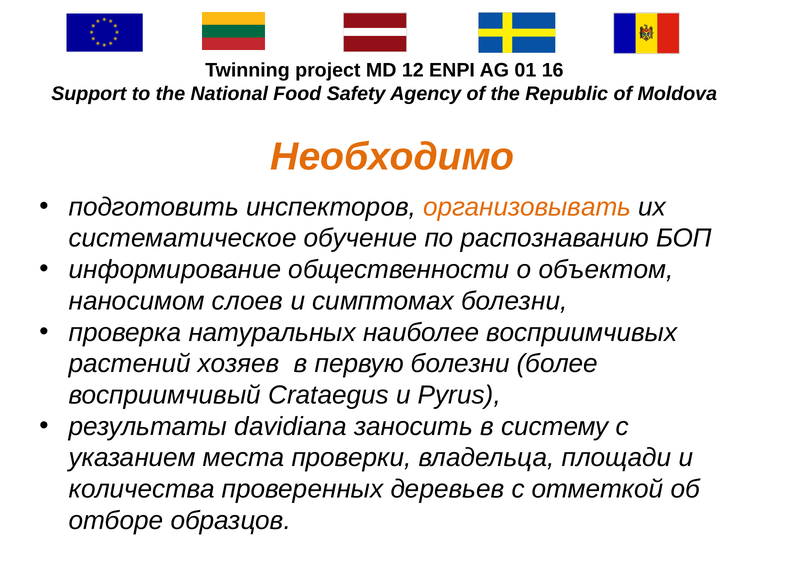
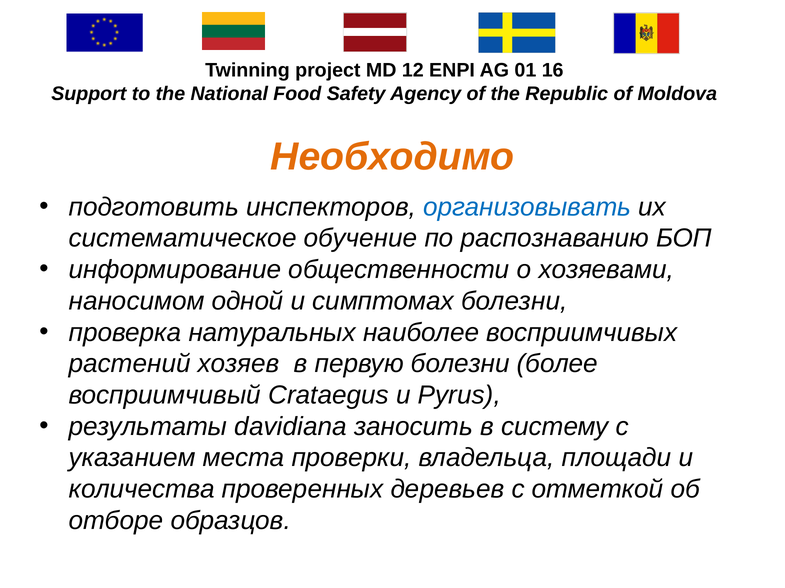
организовывать colour: orange -> blue
объектом: объектом -> хозяевами
слоев: слоев -> одной
